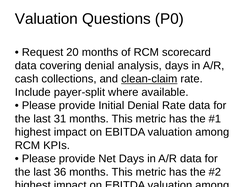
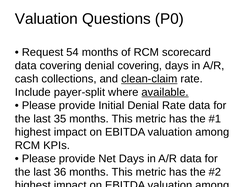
20: 20 -> 54
denial analysis: analysis -> covering
available underline: none -> present
31: 31 -> 35
